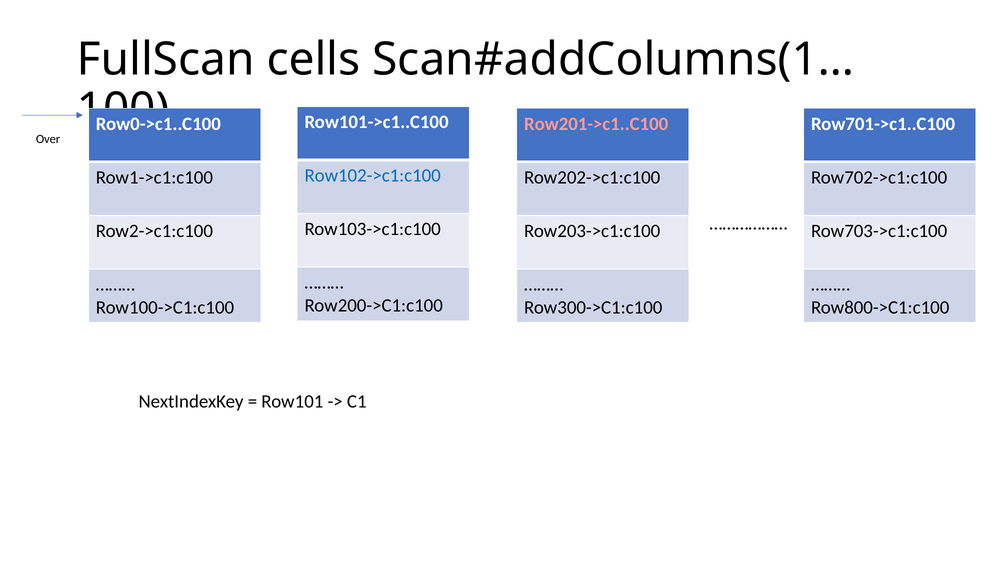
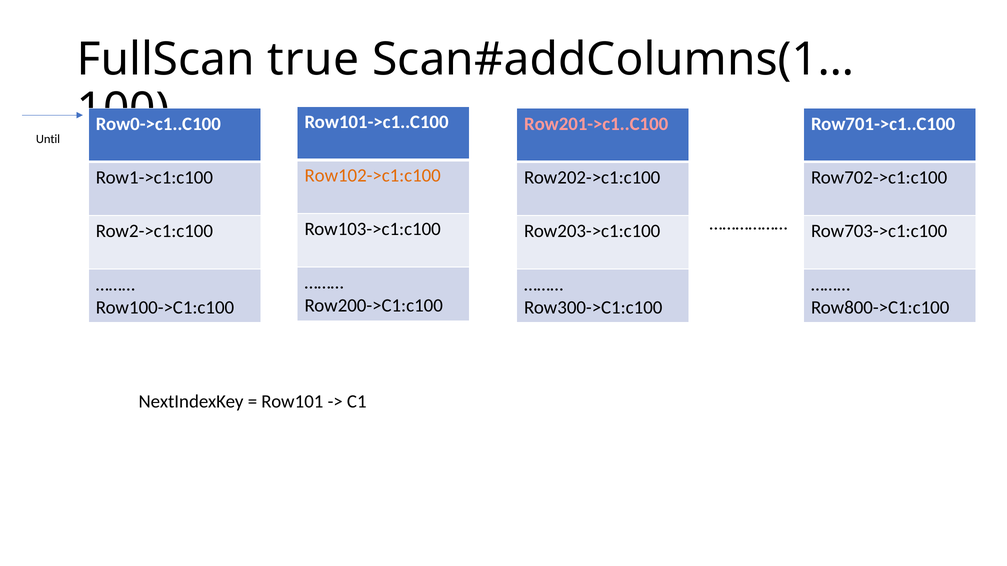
cells: cells -> true
Over: Over -> Until
Row102->c1:c100 colour: blue -> orange
